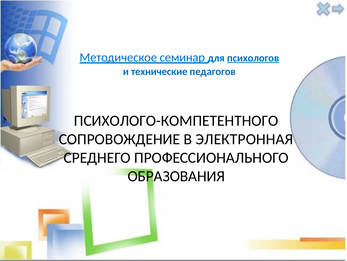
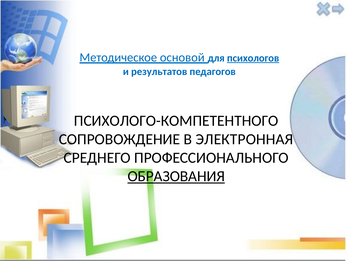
семинар: семинар -> основой
технические: технические -> результатов
ОБРАЗОВАНИЯ underline: none -> present
